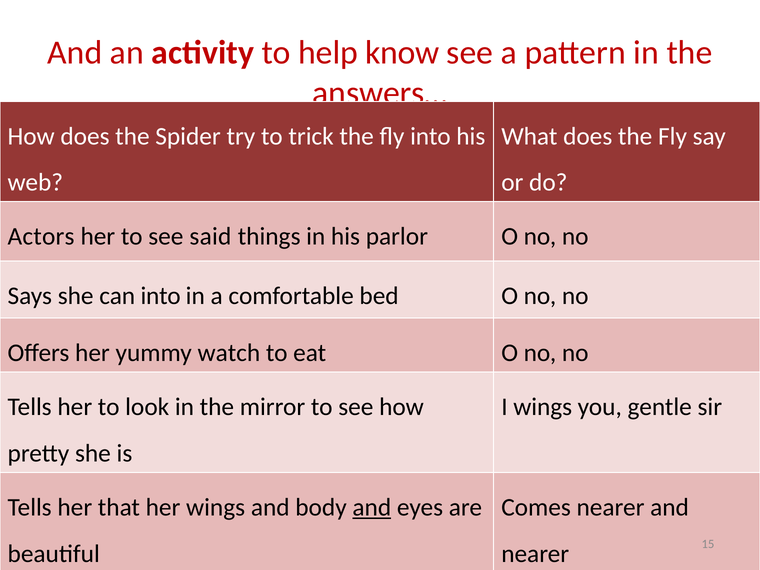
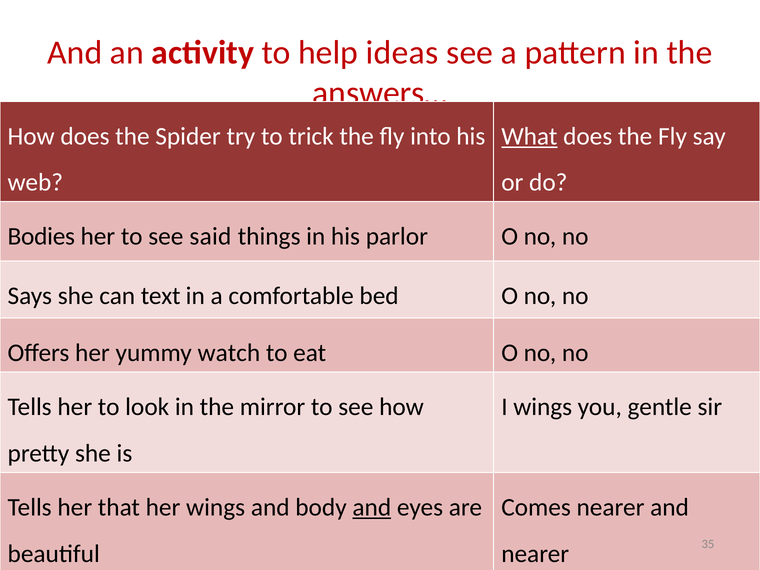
know: know -> ideas
What underline: none -> present
Actors: Actors -> Bodies
can into: into -> text
15: 15 -> 35
